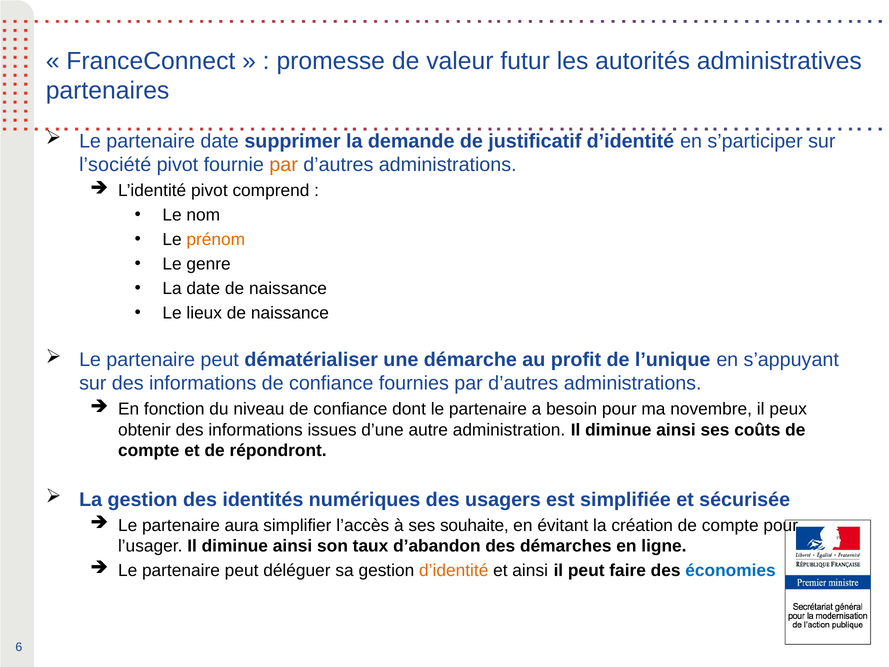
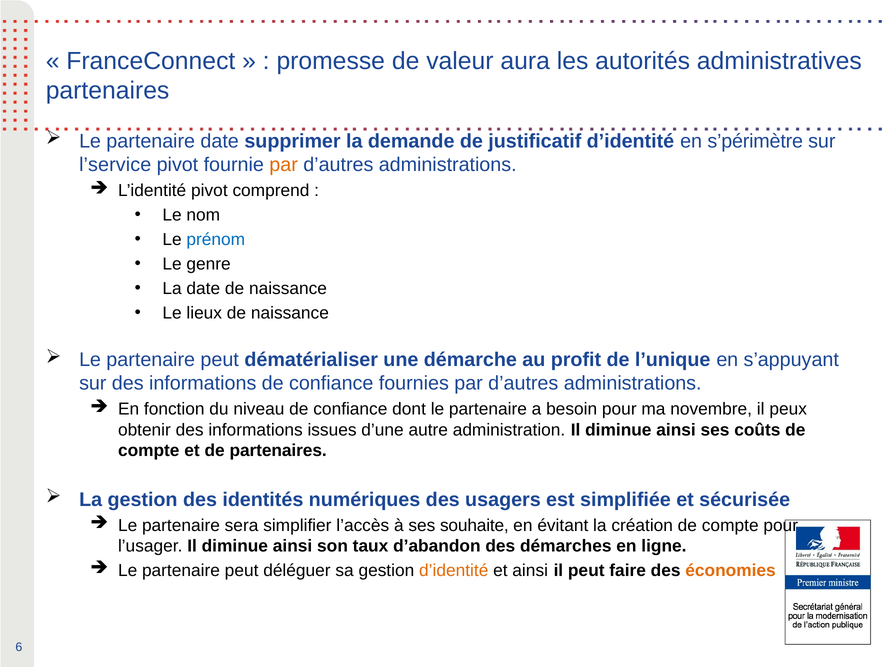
futur: futur -> aura
s’participer: s’participer -> s’périmètre
l’société: l’société -> l’service
prénom colour: orange -> blue
de répondront: répondront -> partenaires
aura: aura -> sera
économies colour: blue -> orange
